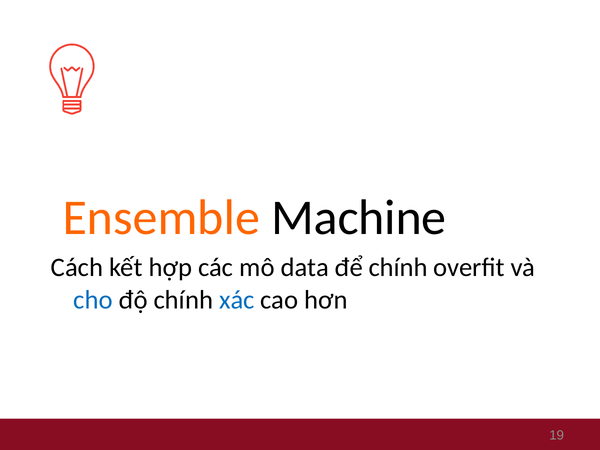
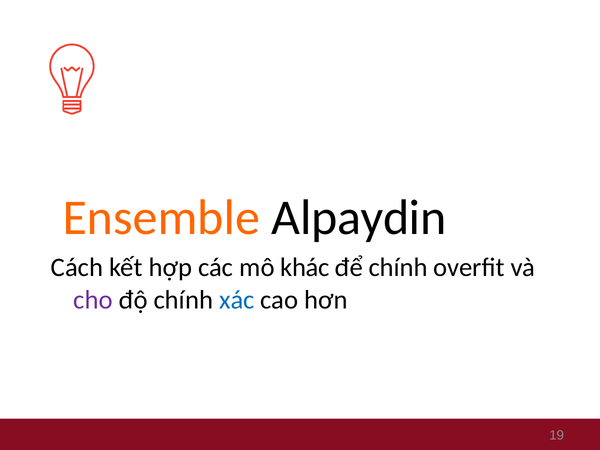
Machine: Machine -> Alpaydin
data: data -> khác
cho colour: blue -> purple
